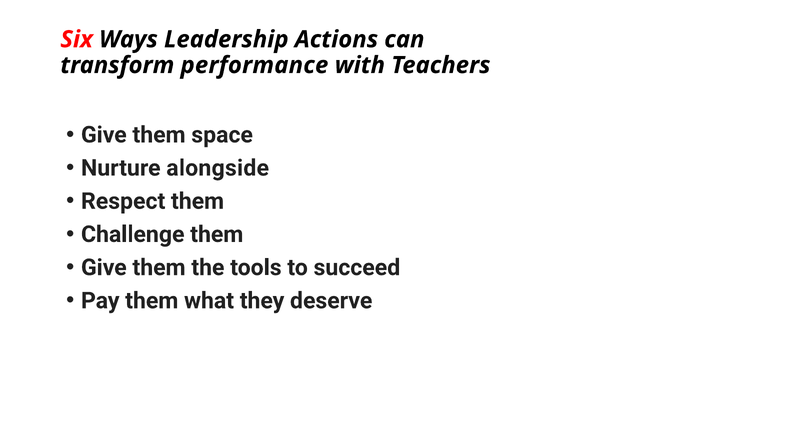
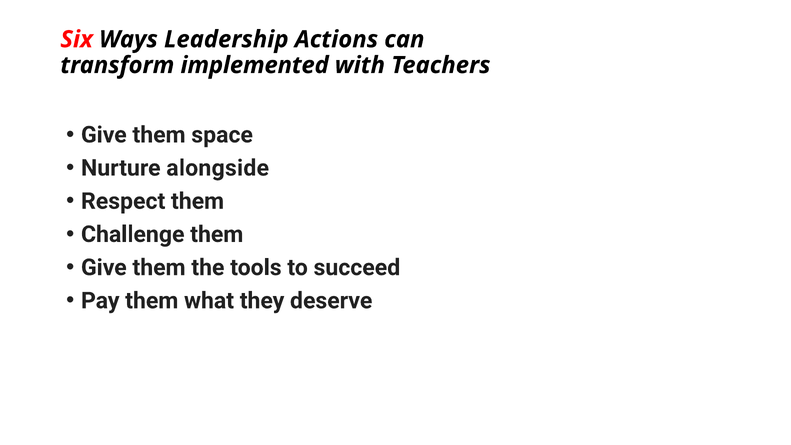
performance: performance -> implemented
